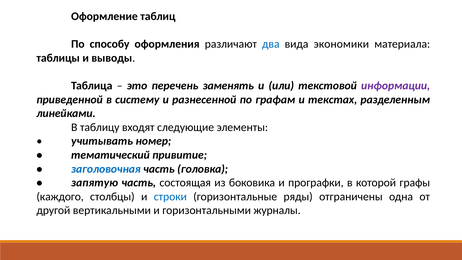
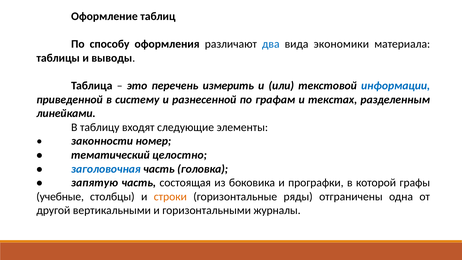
заменять: заменять -> измерить
информации colour: purple -> blue
учитывать: учитывать -> законности
привитие: привитие -> целостно
каждого: каждого -> учебные
строки colour: blue -> orange
